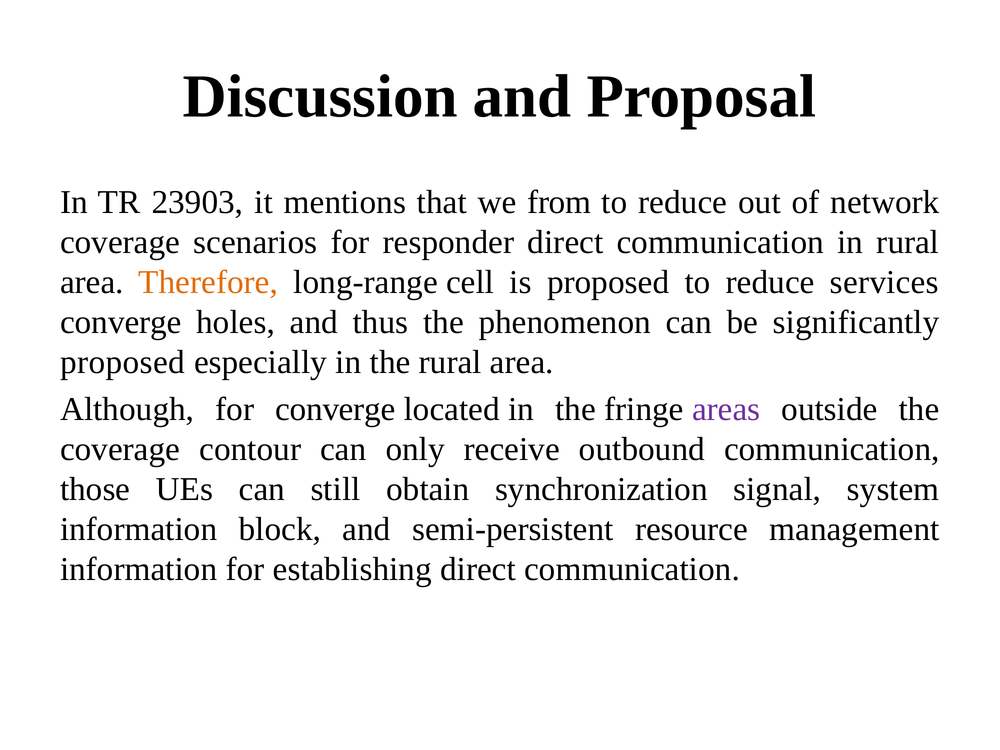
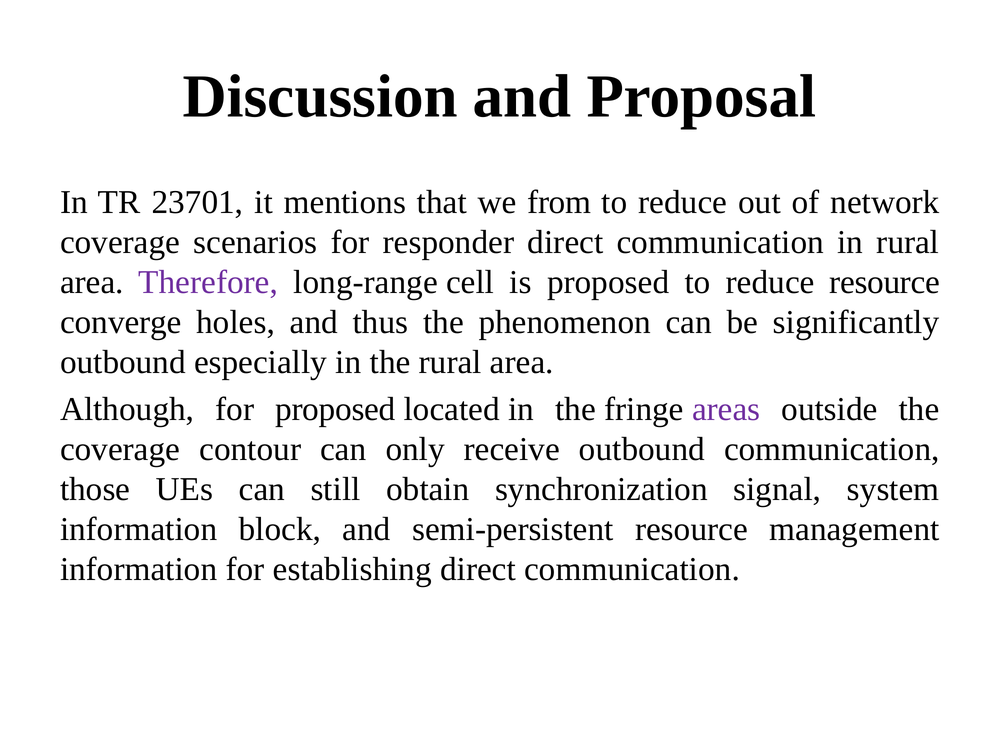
23903: 23903 -> 23701
Therefore colour: orange -> purple
reduce services: services -> resource
proposed at (123, 362): proposed -> outbound
for converge: converge -> proposed
